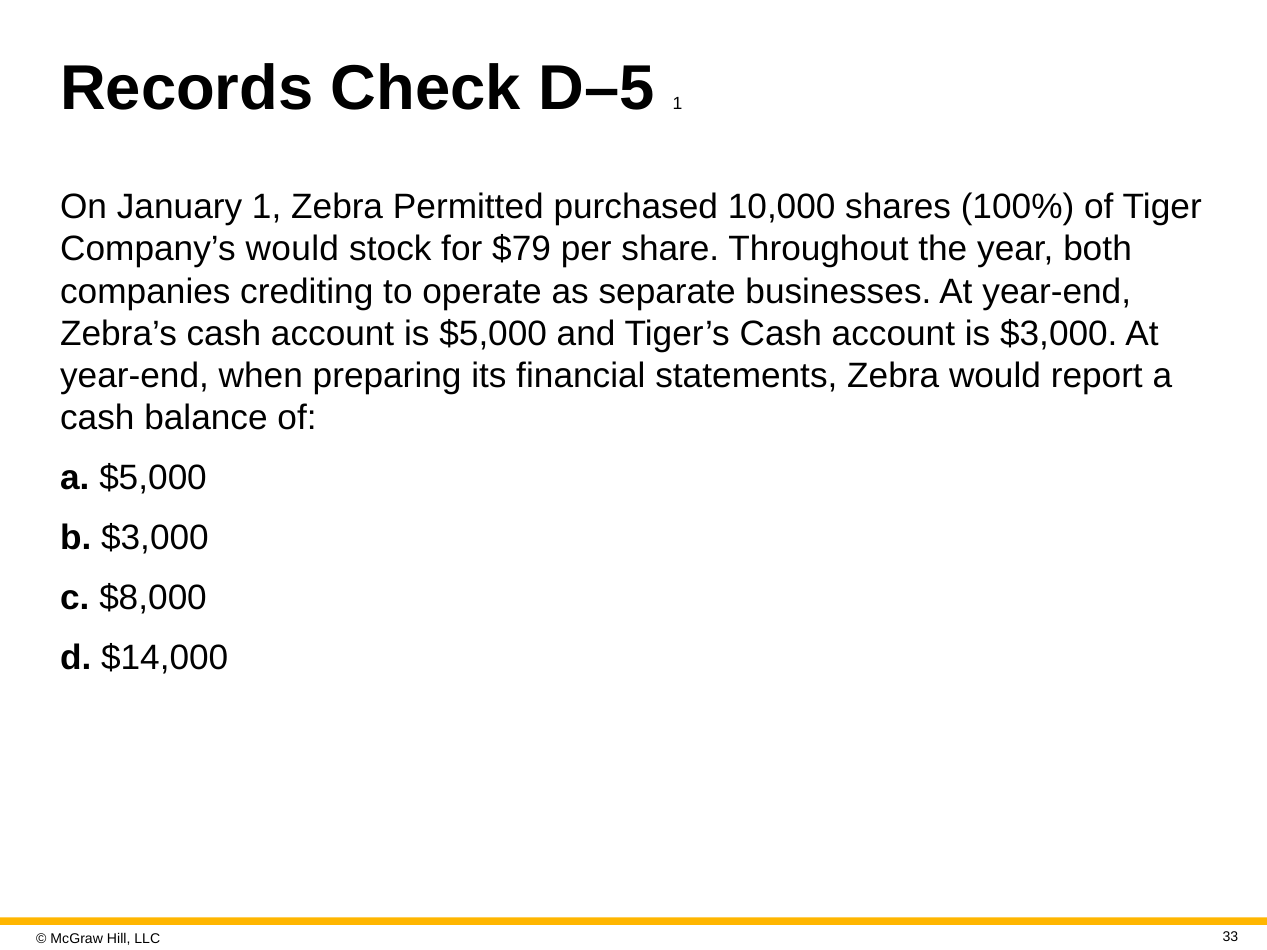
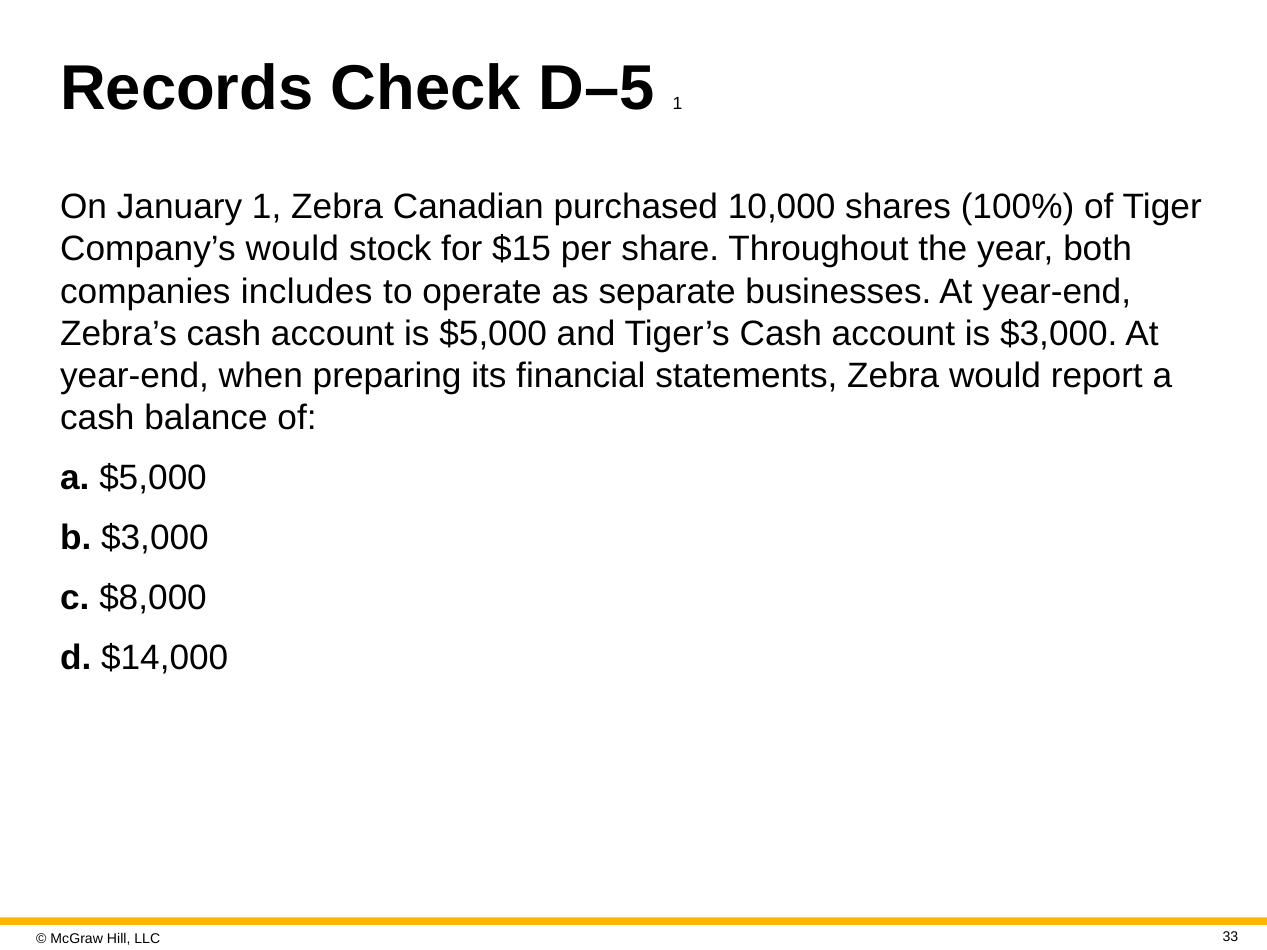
Permitted: Permitted -> Canadian
$79: $79 -> $15
crediting: crediting -> includes
